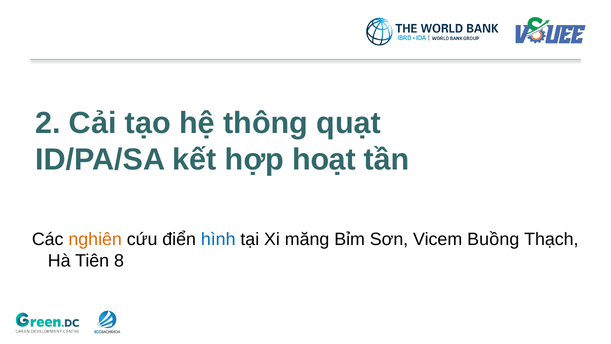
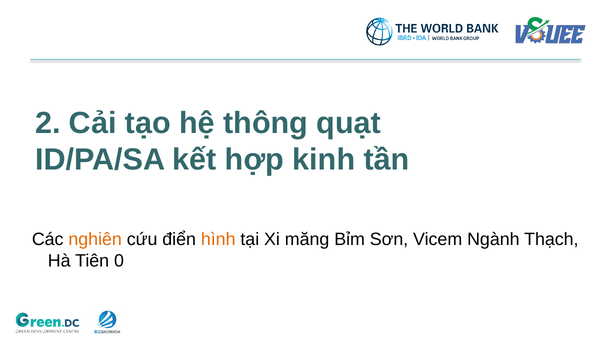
hoạt: hoạt -> kinh
hình colour: blue -> orange
Buồng: Buồng -> Ngành
8: 8 -> 0
